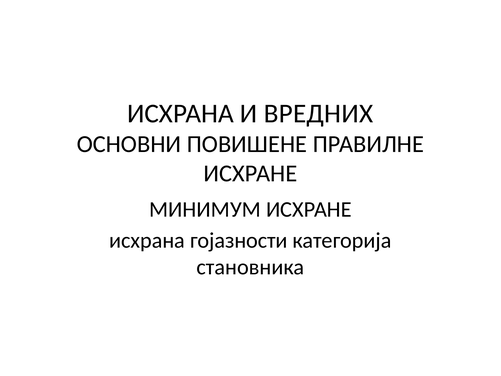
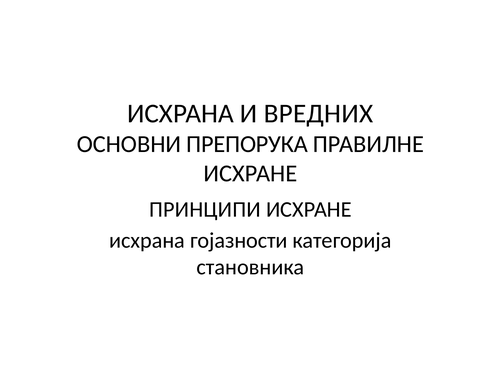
ПОВИШЕНЕ: ПОВИШЕНЕ -> ПРЕПОРУКА
МИНИМУМ: МИНИМУМ -> ПРИНЦИПИ
